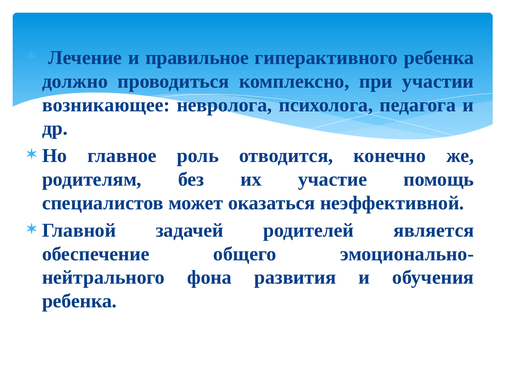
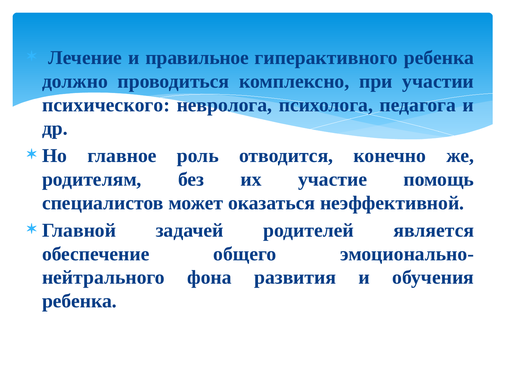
возникающее: возникающее -> психического
